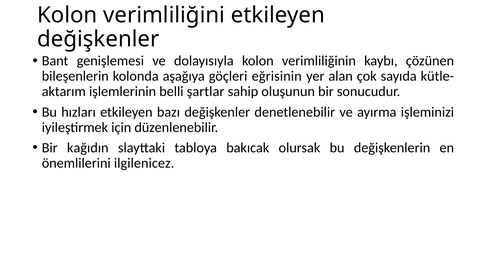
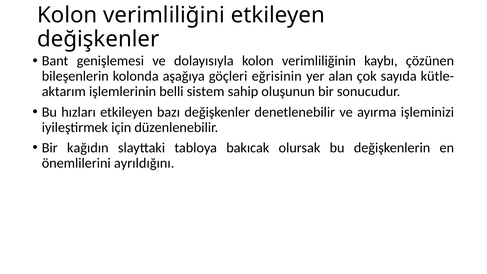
şartlar: şartlar -> sistem
ilgilenicez: ilgilenicez -> ayrıldığını
